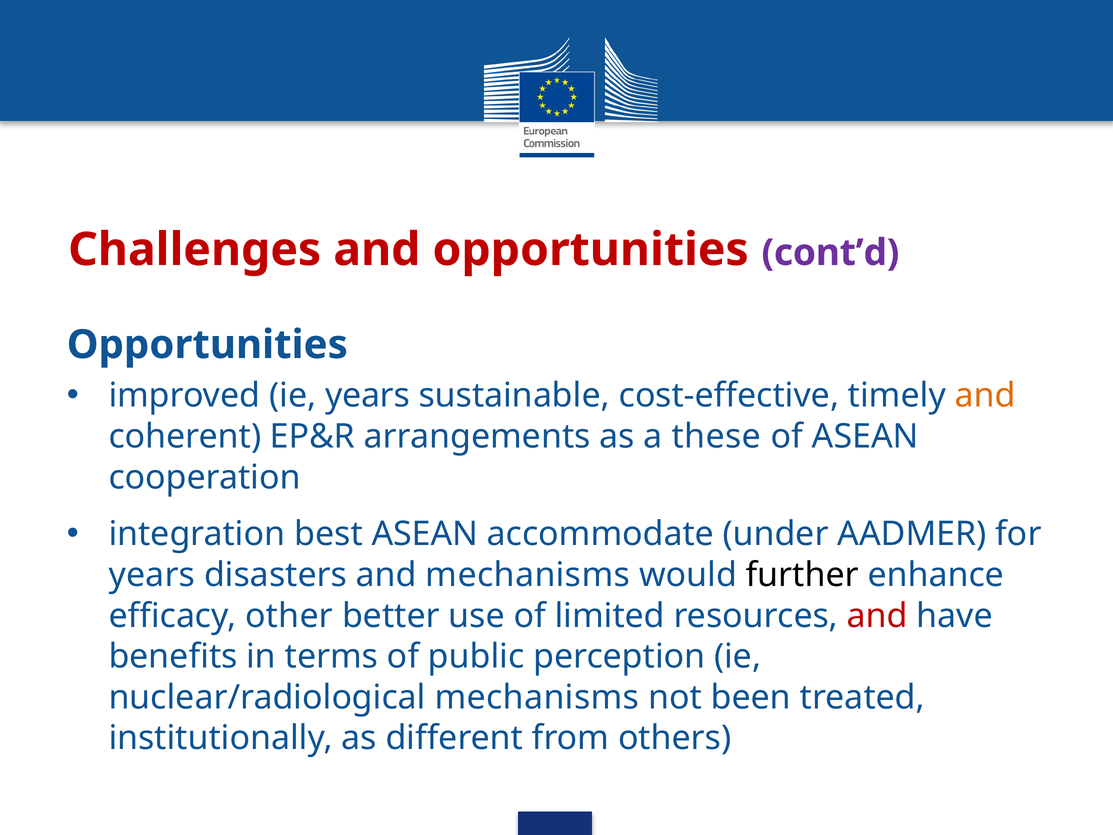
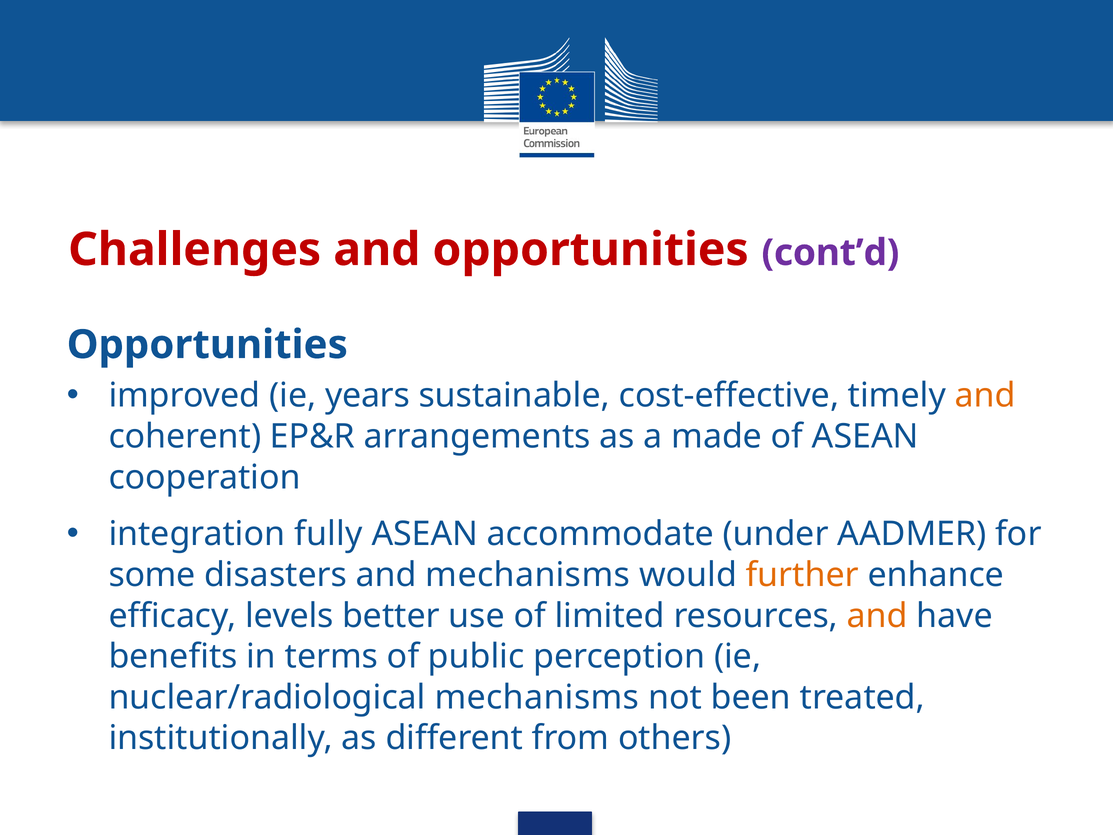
these: these -> made
best: best -> fully
years at (152, 575): years -> some
further colour: black -> orange
other: other -> levels
and at (877, 616) colour: red -> orange
